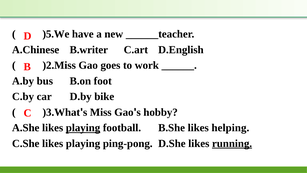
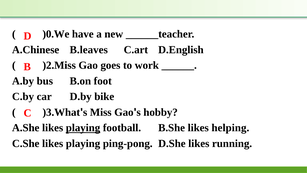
)5.We: )5.We -> )0.We
B.writer: B.writer -> B.leaves
running underline: present -> none
